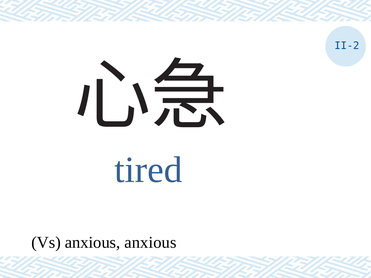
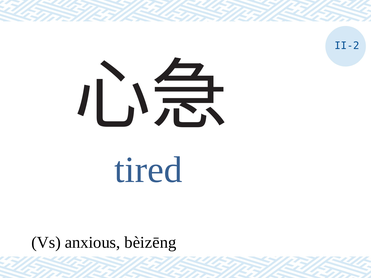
anxious anxious: anxious -> bèizēng
